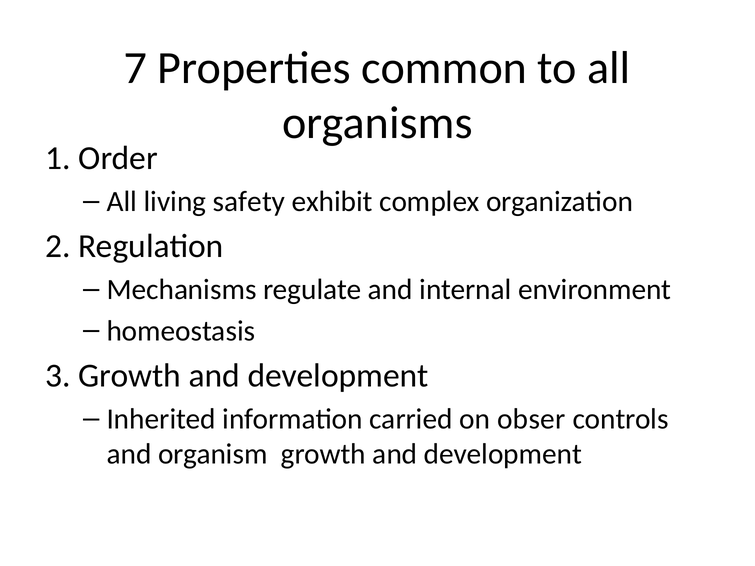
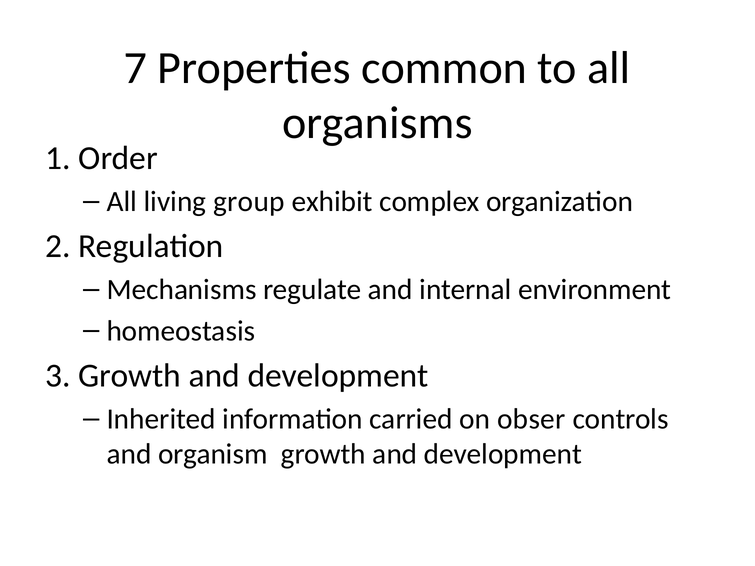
safety: safety -> group
